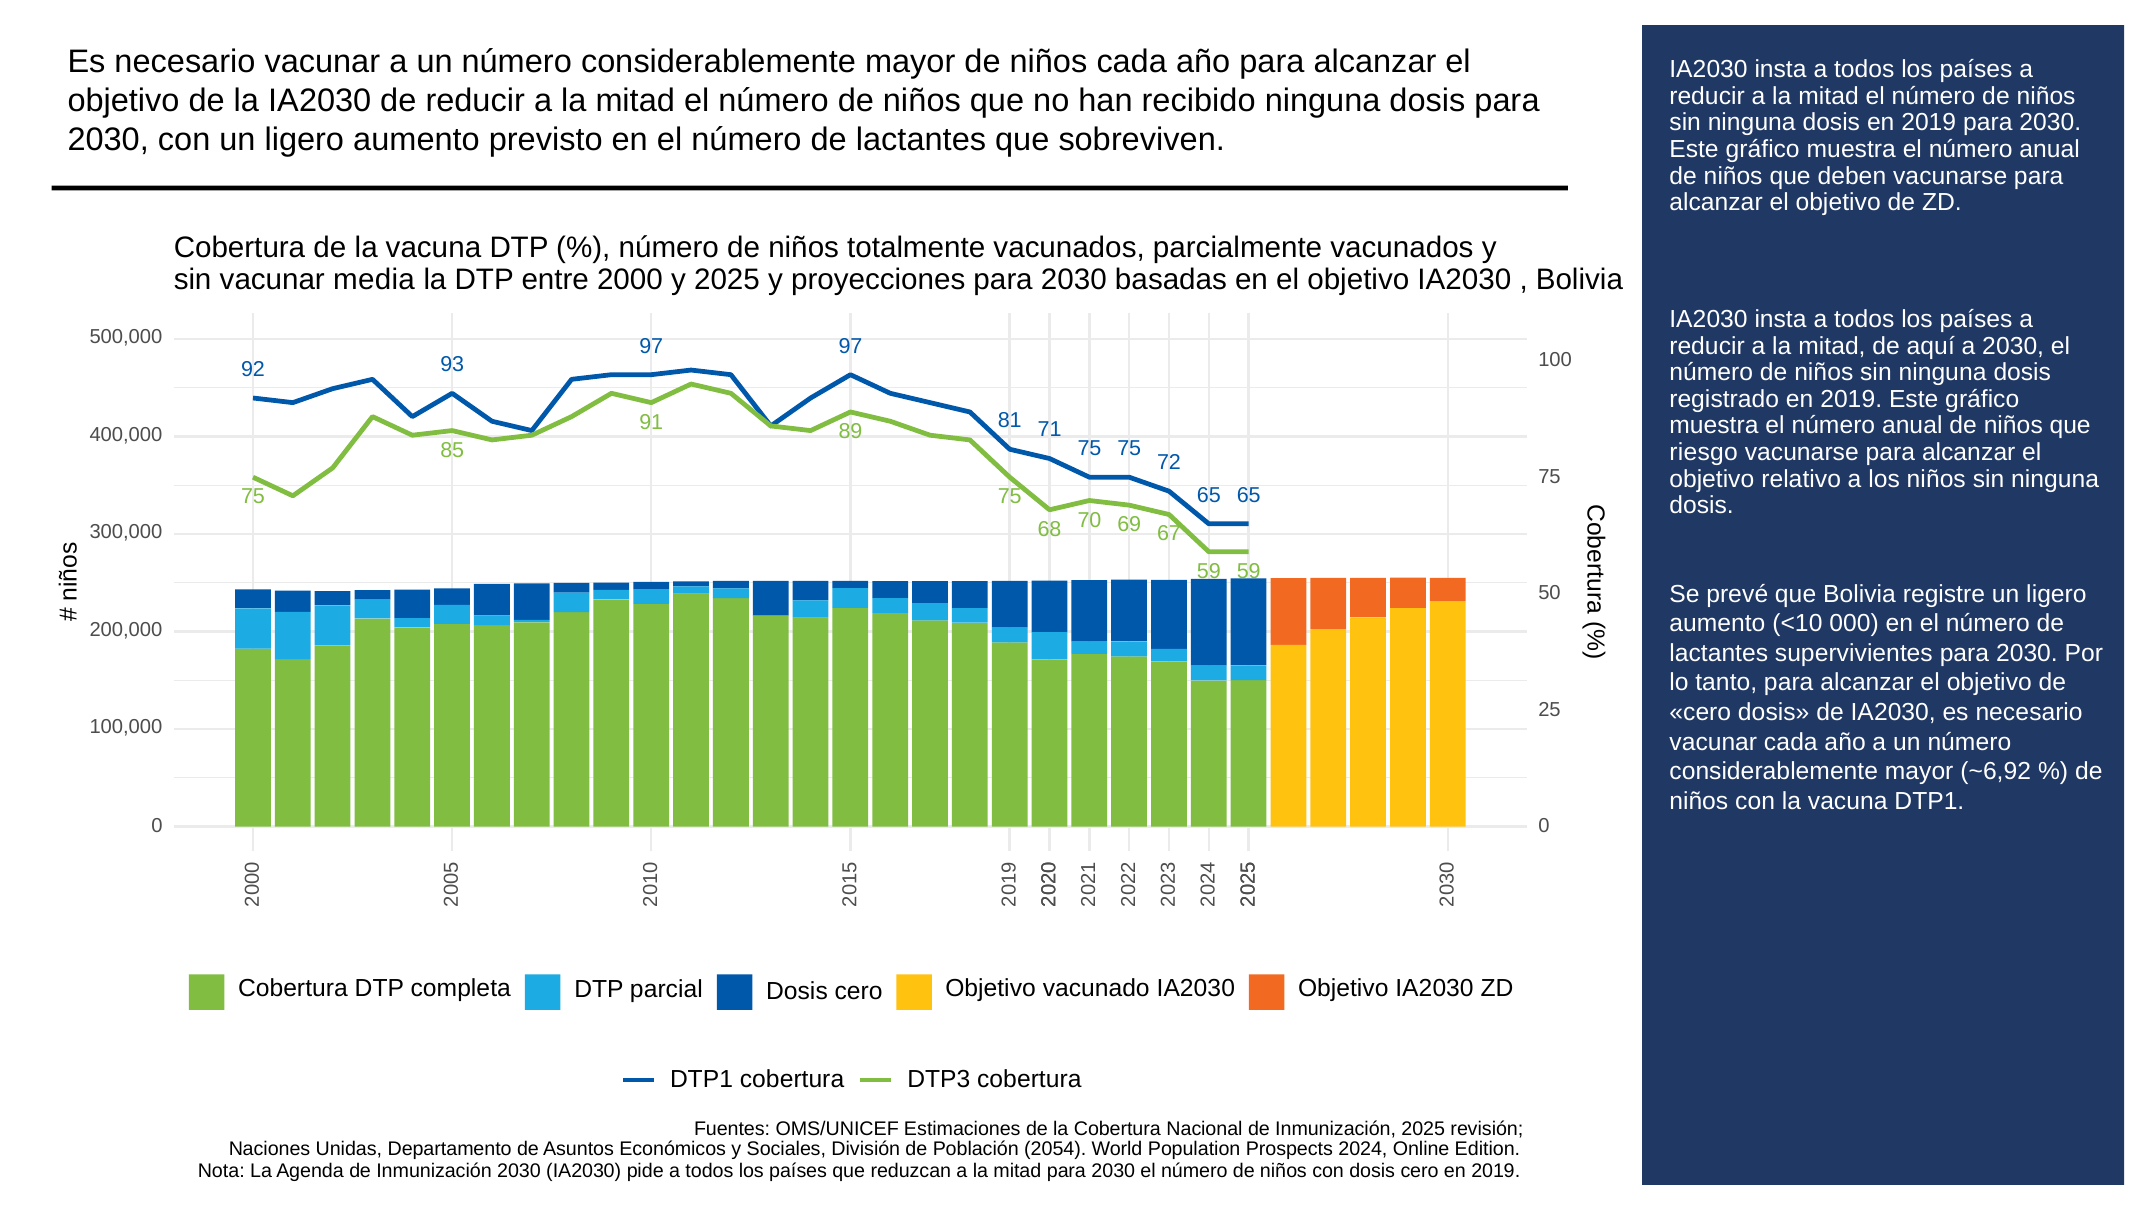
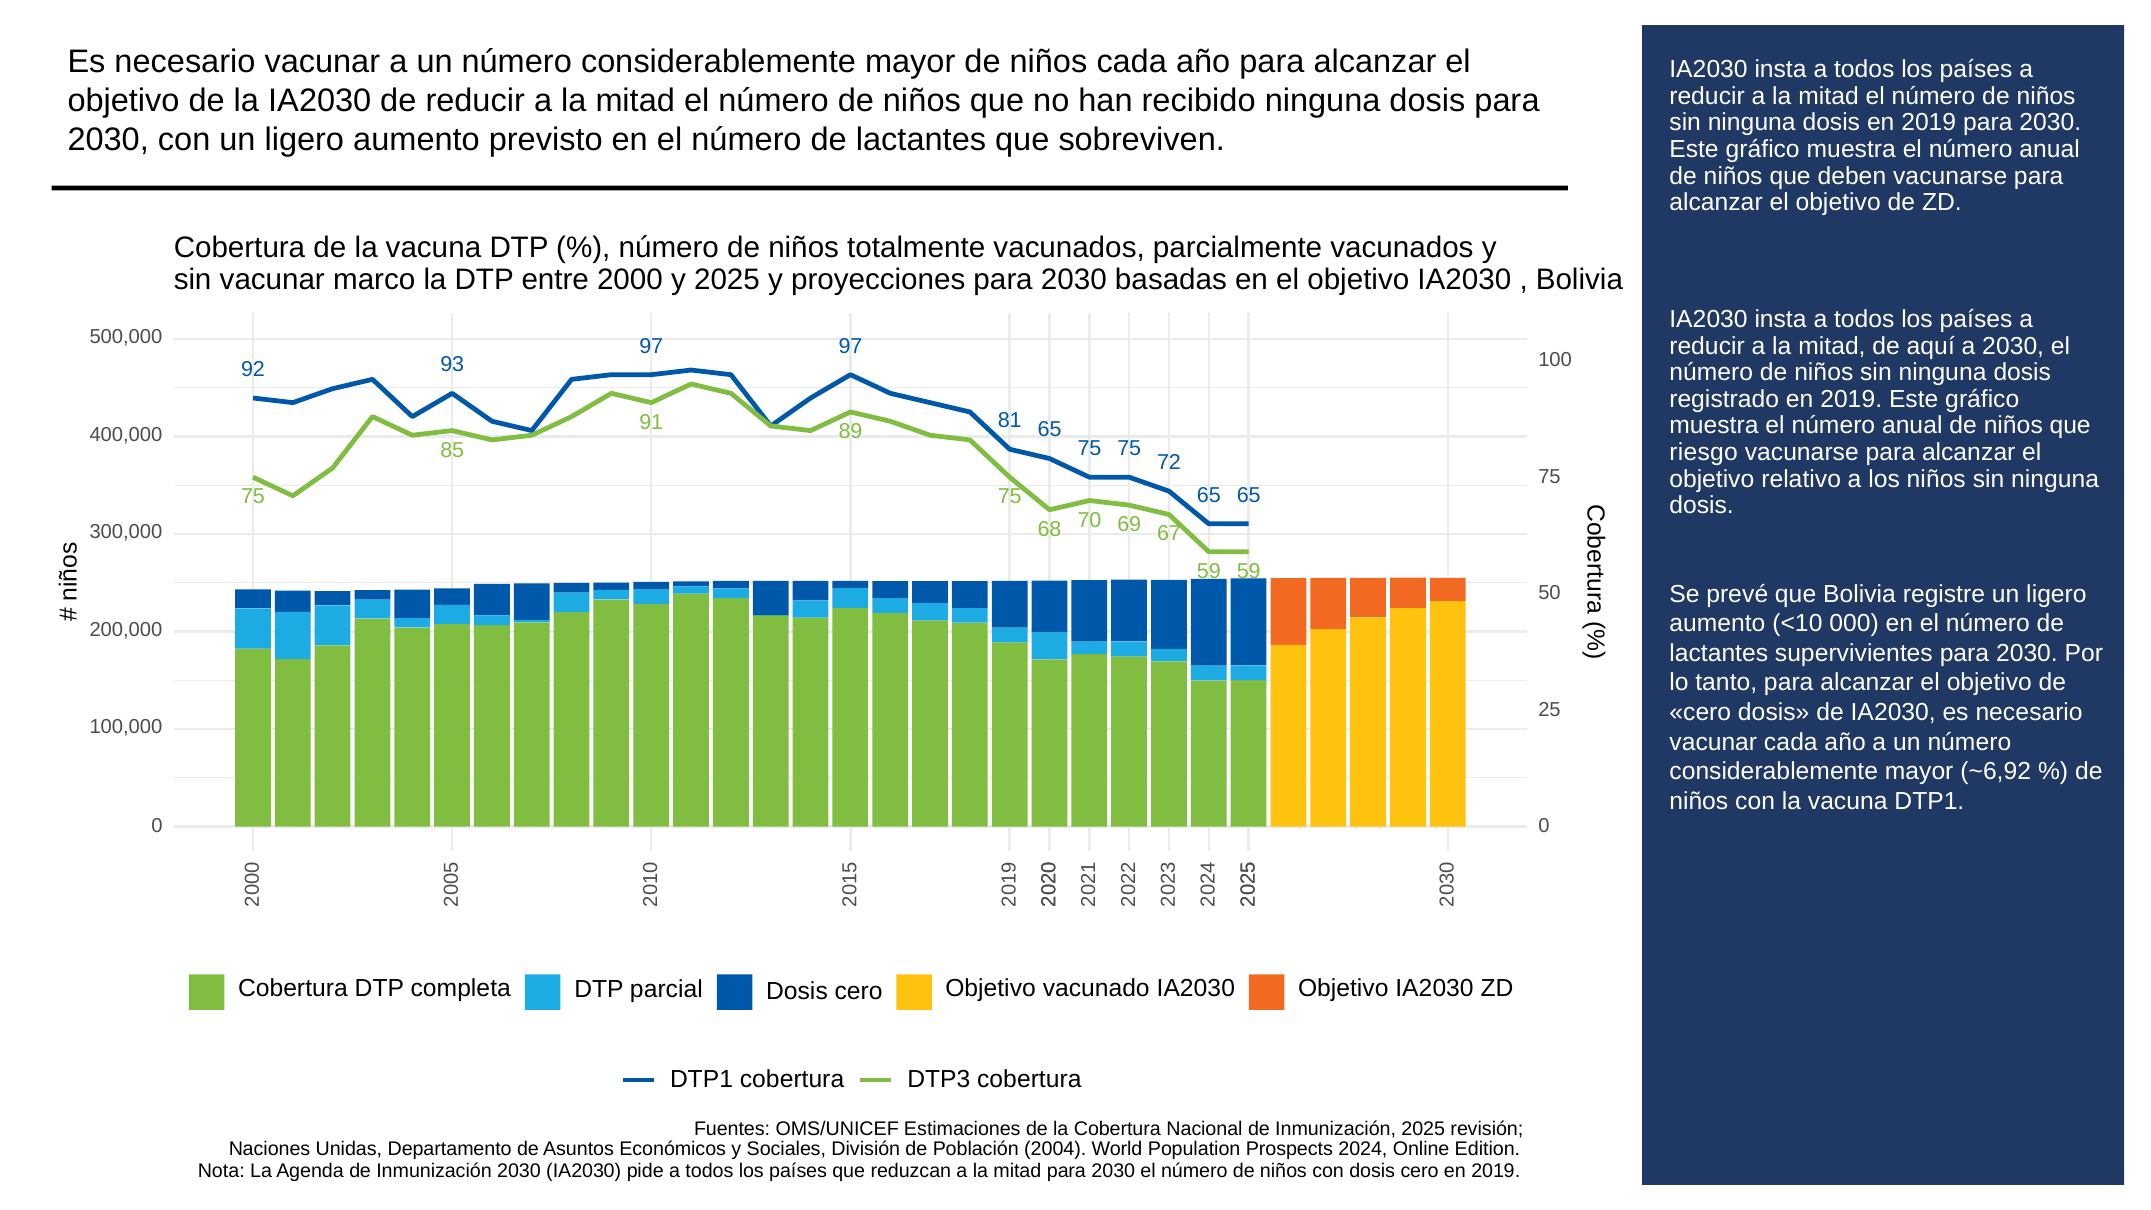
media: media -> marco
81 71: 71 -> 65
2054: 2054 -> 2004
